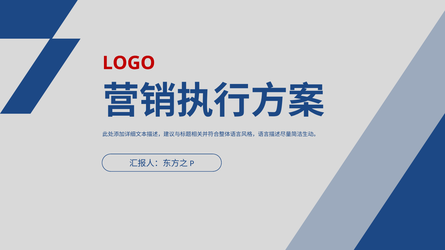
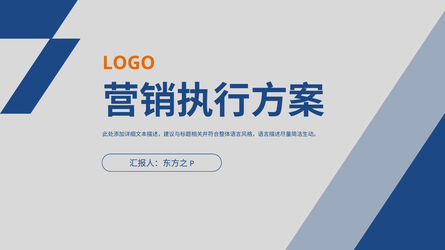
LOGO colour: red -> orange
